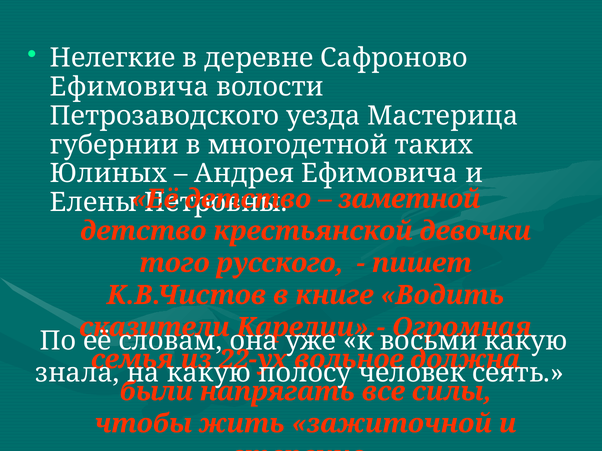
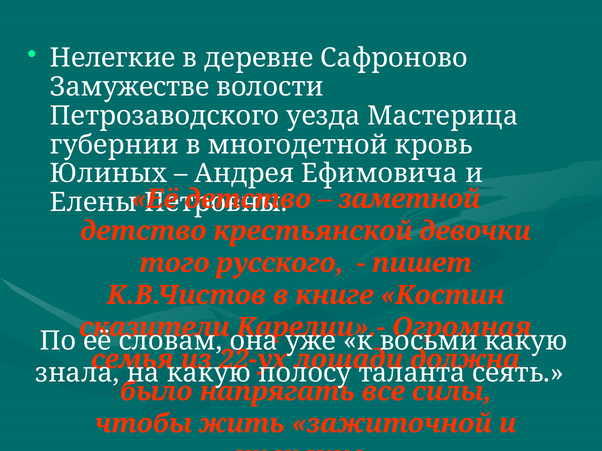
Ефимовича at (129, 87): Ефимовича -> Замужестве
таких: таких -> кровь
Водить: Водить -> Костин
вольное: вольное -> лошади
человек: человек -> таланта
были: были -> было
